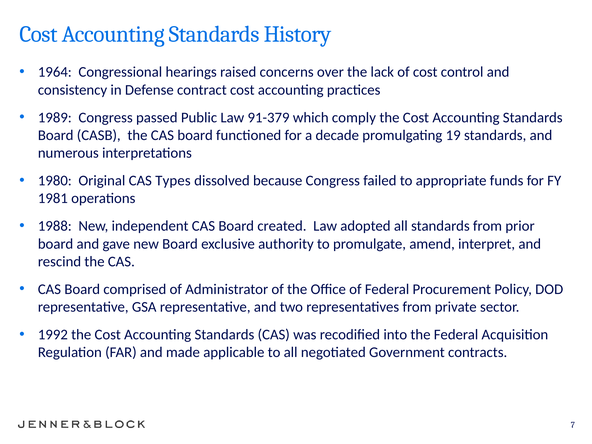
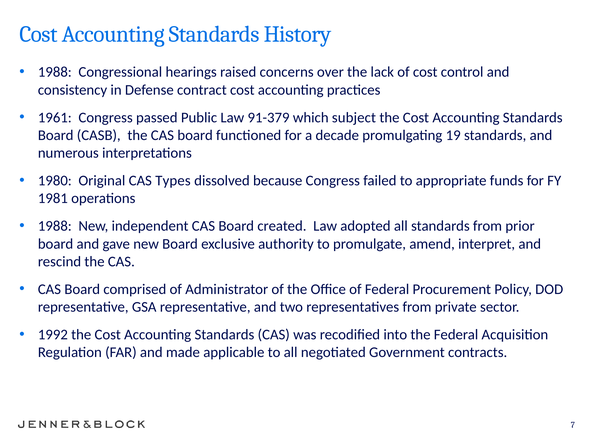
1964 at (55, 72): 1964 -> 1988
1989: 1989 -> 1961
comply: comply -> subject
